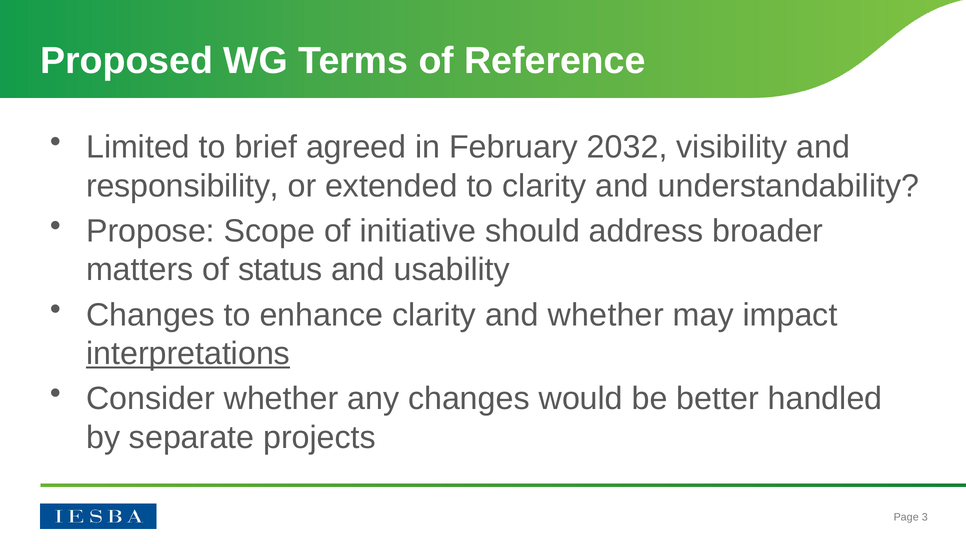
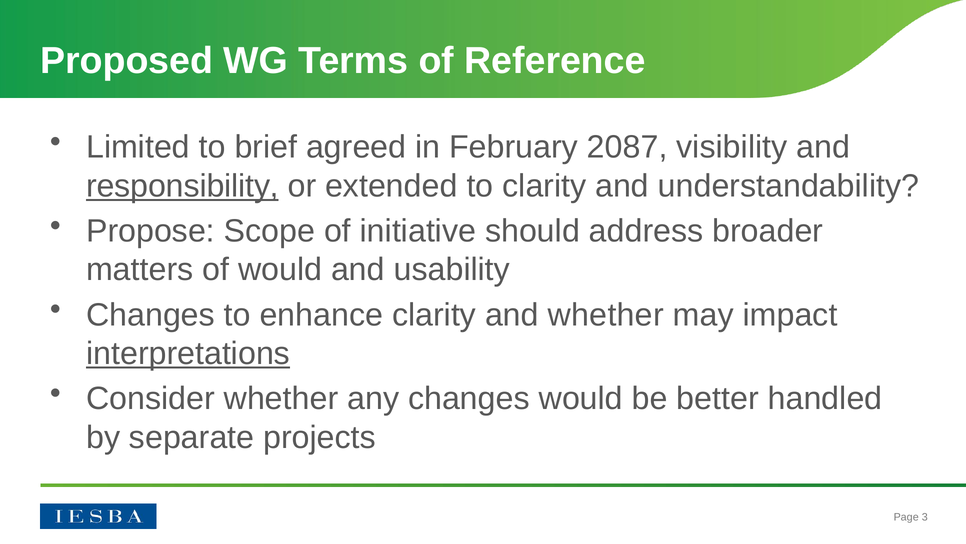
2032: 2032 -> 2087
responsibility underline: none -> present
of status: status -> would
